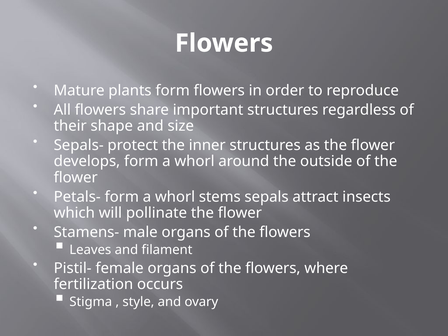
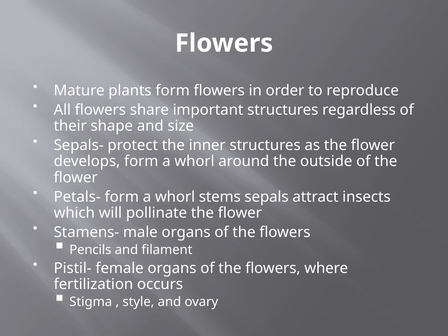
Leaves: Leaves -> Pencils
